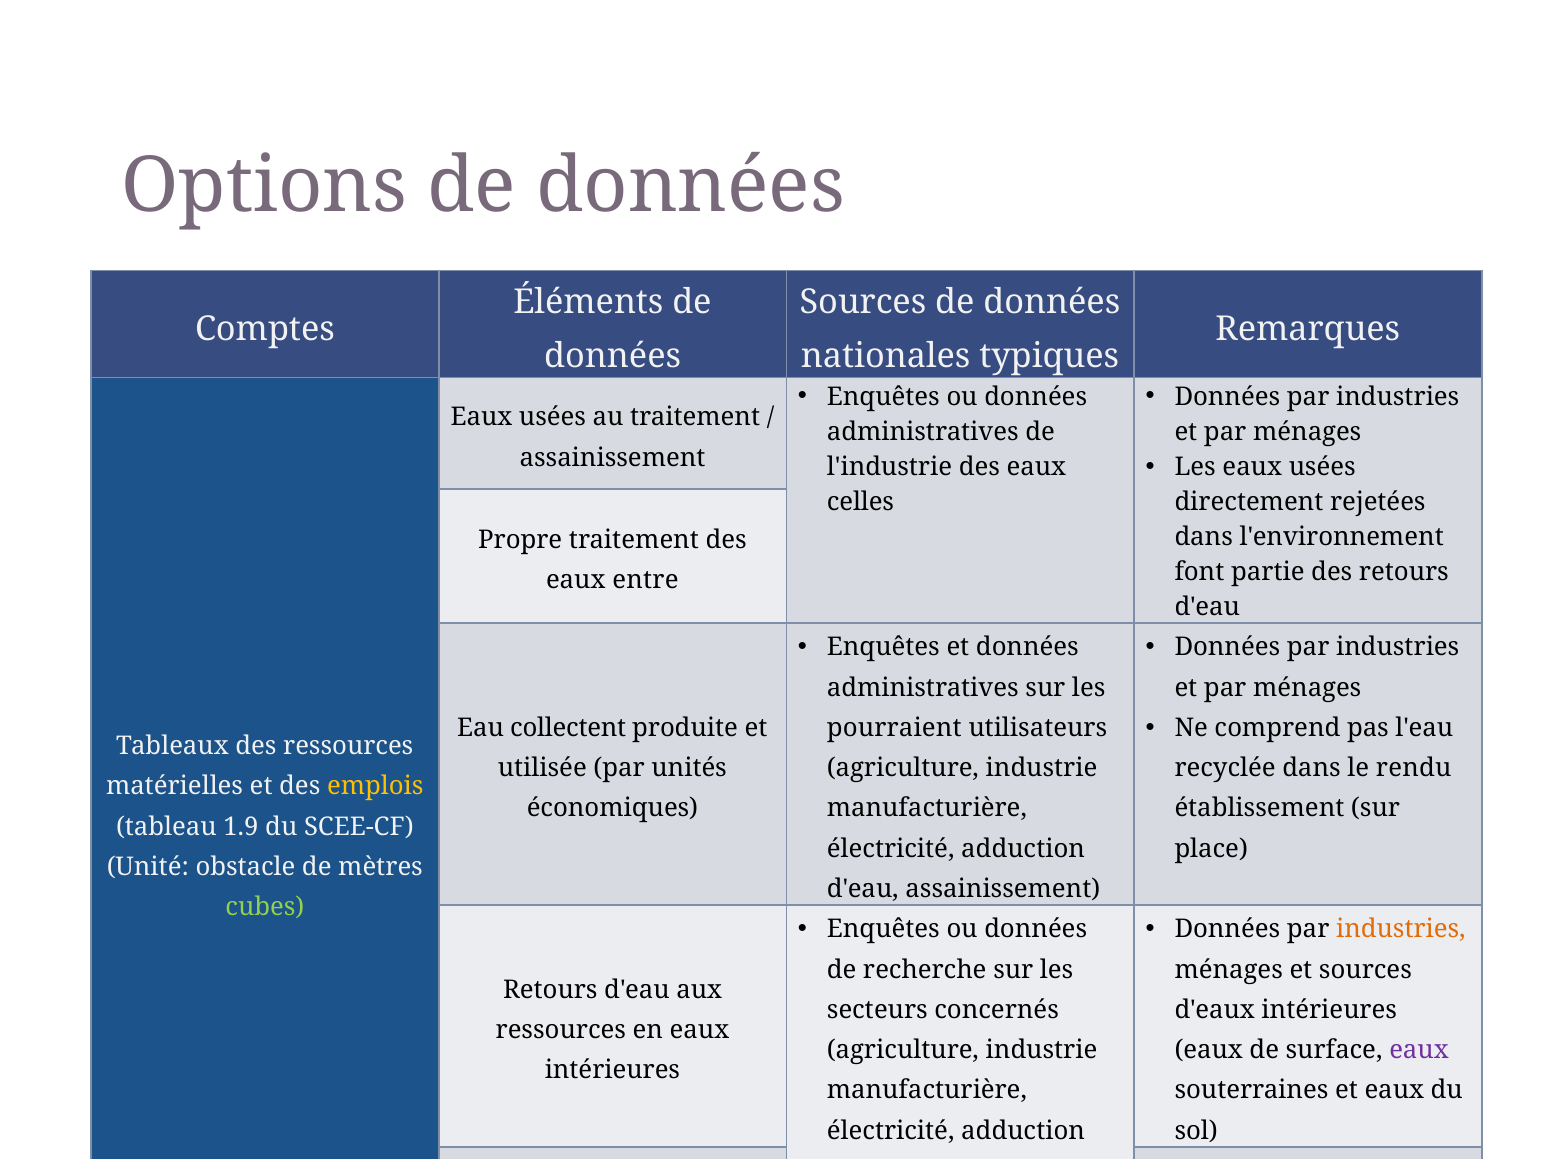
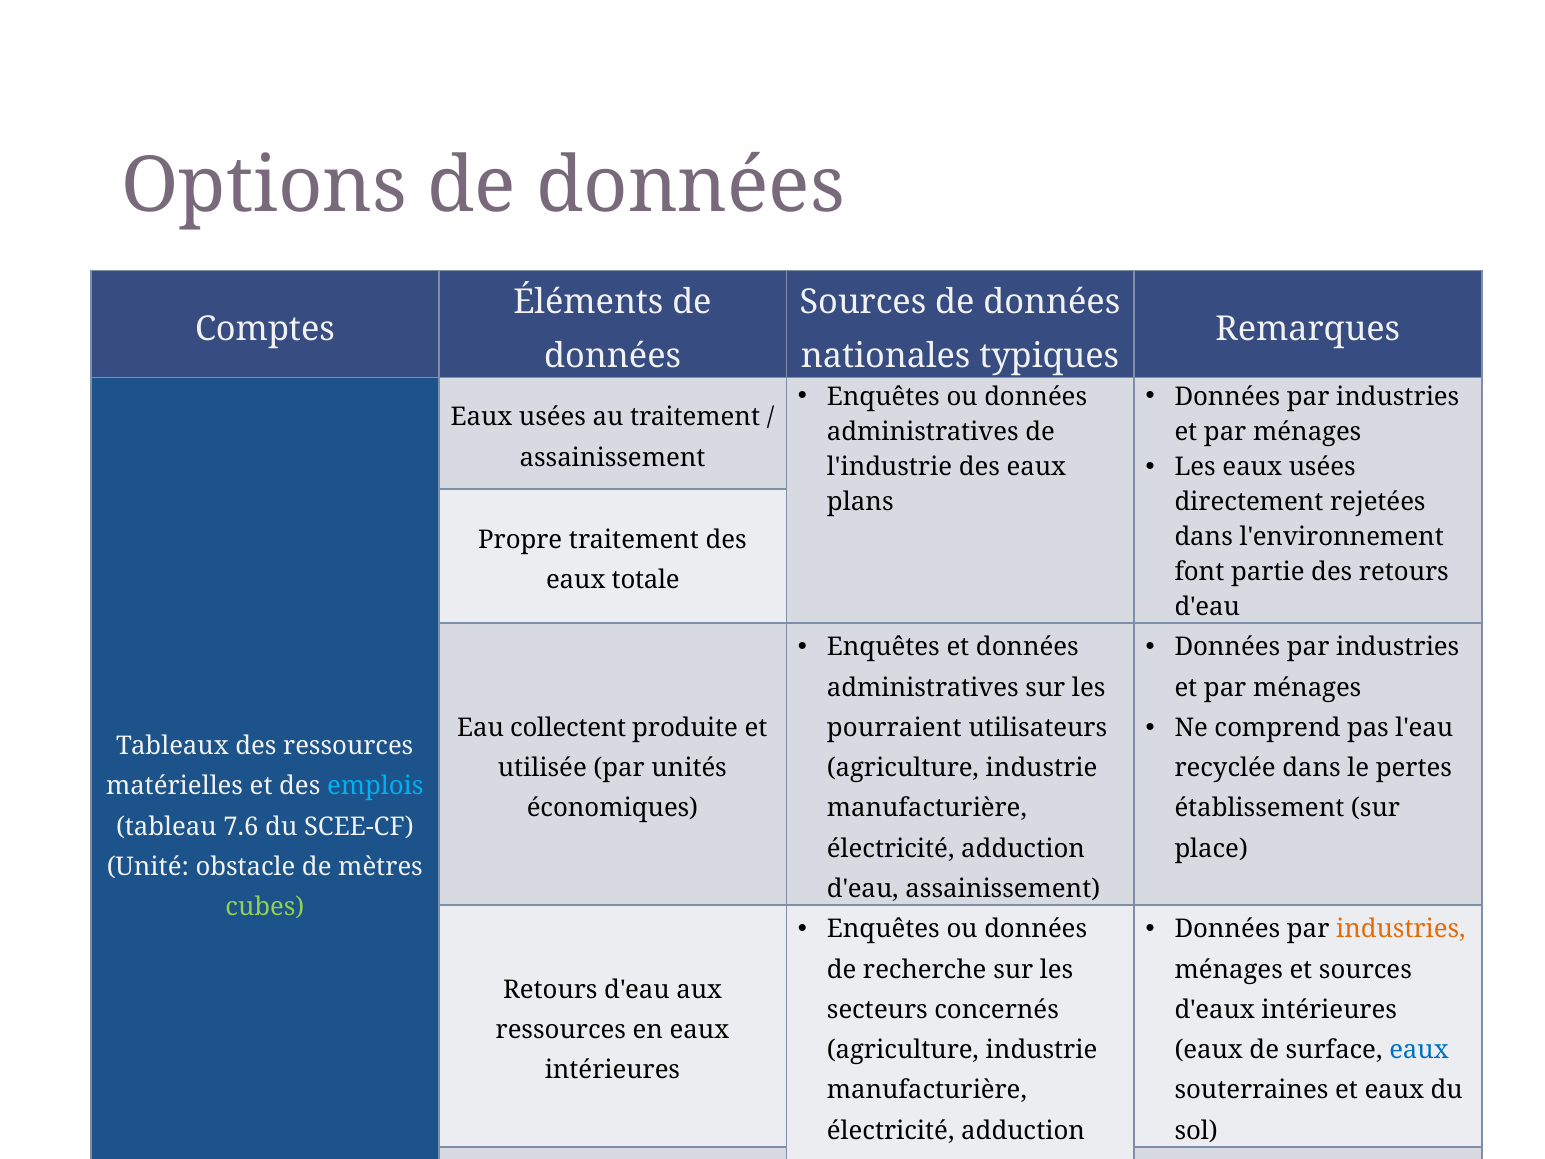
celles: celles -> plans
entre: entre -> totale
rendu: rendu -> pertes
emplois colour: yellow -> light blue
1.9: 1.9 -> 7.6
eaux at (1419, 1050) colour: purple -> blue
